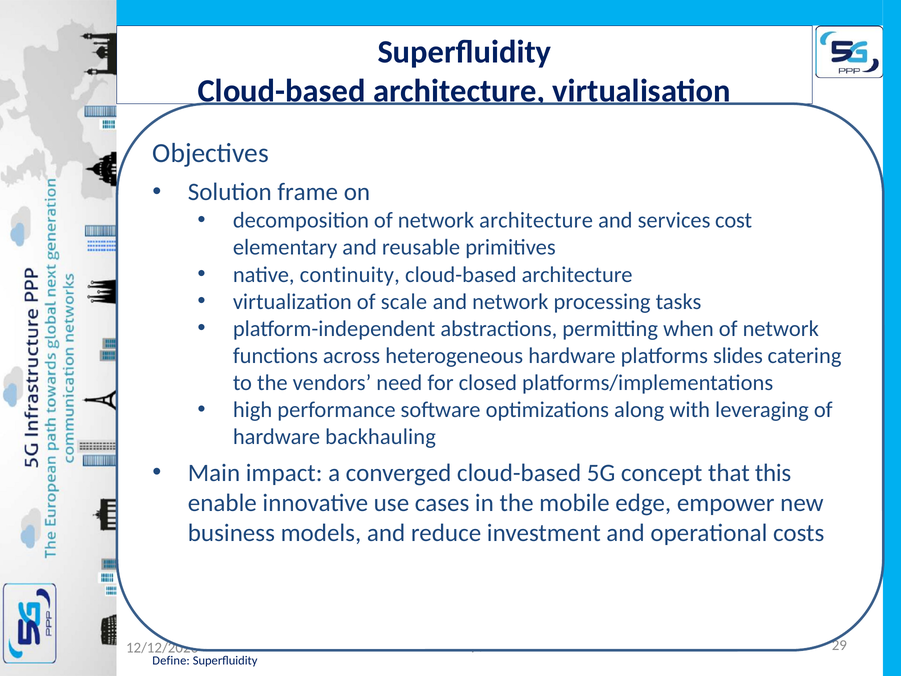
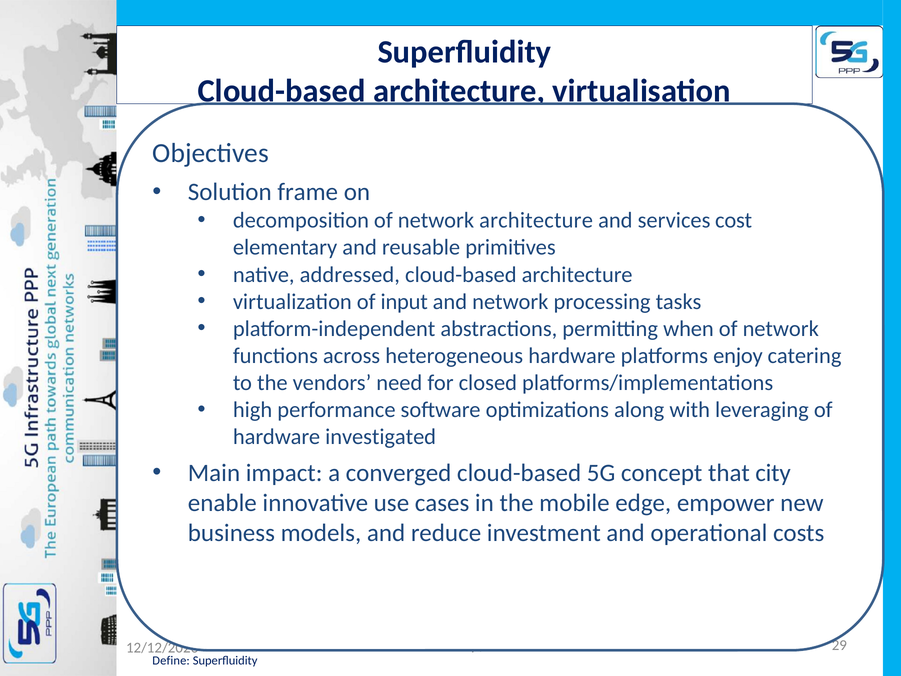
continuity: continuity -> addressed
scale: scale -> input
slides: slides -> enjoy
backhauling: backhauling -> investigated
this: this -> city
